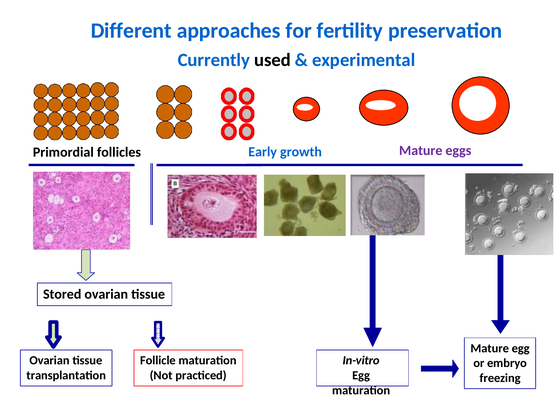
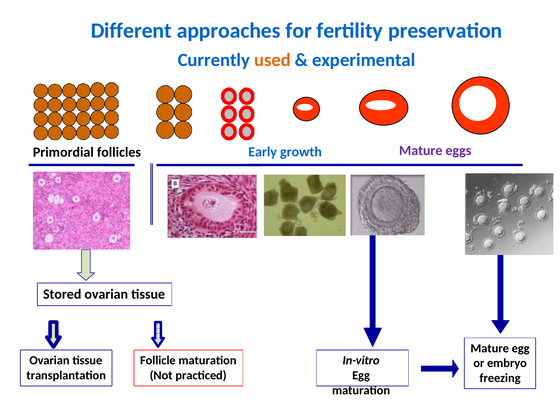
used colour: black -> orange
